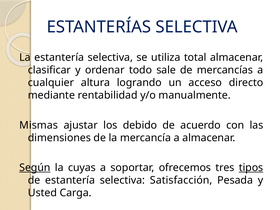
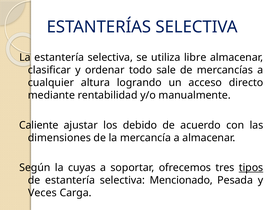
total: total -> libre
Mismas: Mismas -> Caliente
Según underline: present -> none
Satisfacción: Satisfacción -> Mencionado
Usted: Usted -> Veces
